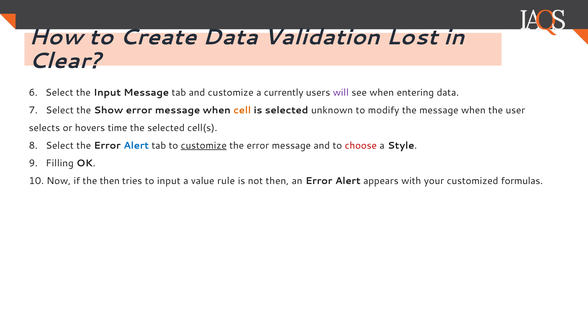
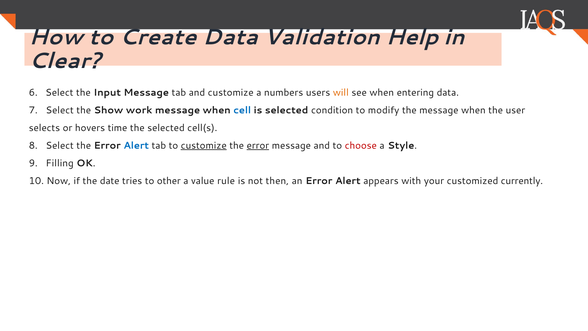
Lost: Lost -> Help
currently: currently -> numbers
will colour: purple -> orange
Show error: error -> work
cell colour: orange -> blue
unknown: unknown -> condition
error at (258, 145) underline: none -> present
the then: then -> date
to input: input -> other
formulas: formulas -> currently
